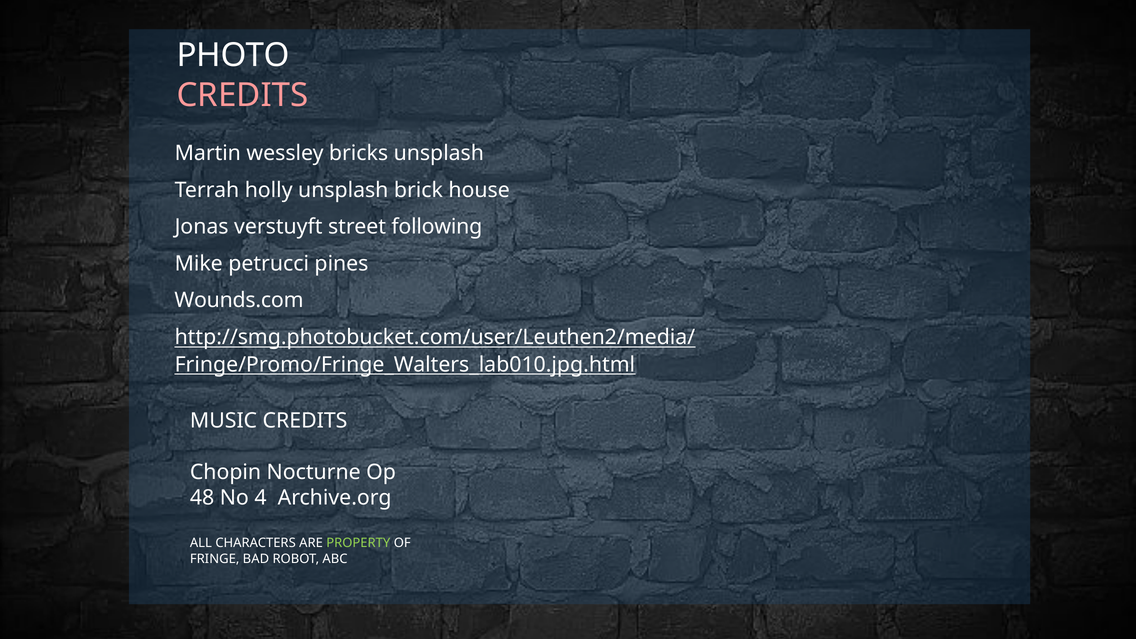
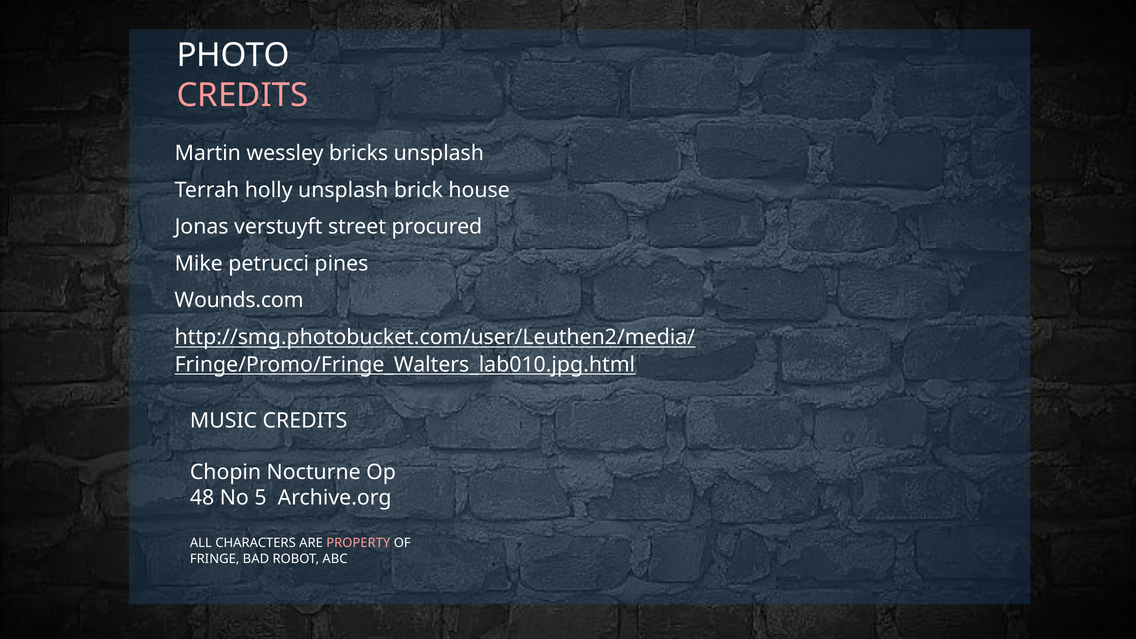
following: following -> procured
4: 4 -> 5
PROPERTY colour: light green -> pink
